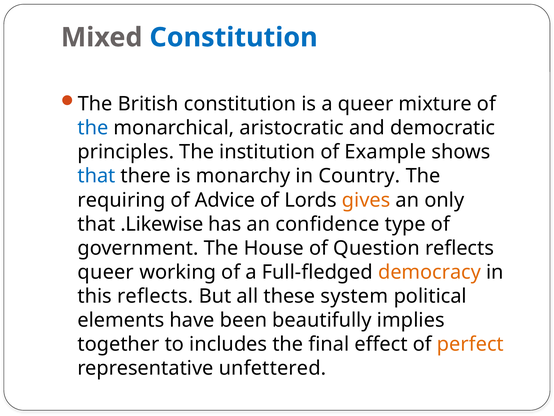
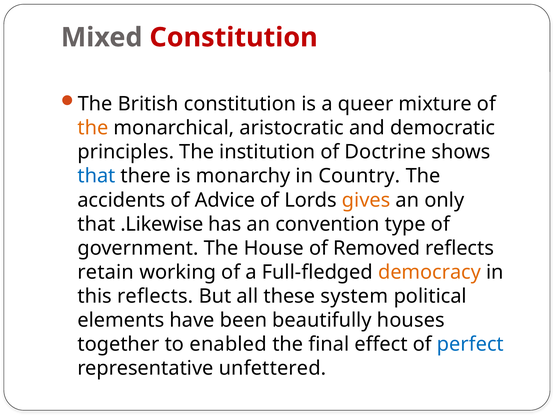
Constitution at (234, 37) colour: blue -> red
the at (93, 128) colour: blue -> orange
Example: Example -> Doctrine
requiring: requiring -> accidents
confidence: confidence -> convention
Question: Question -> Removed
queer at (106, 272): queer -> retain
implies: implies -> houses
includes: includes -> enabled
perfect colour: orange -> blue
